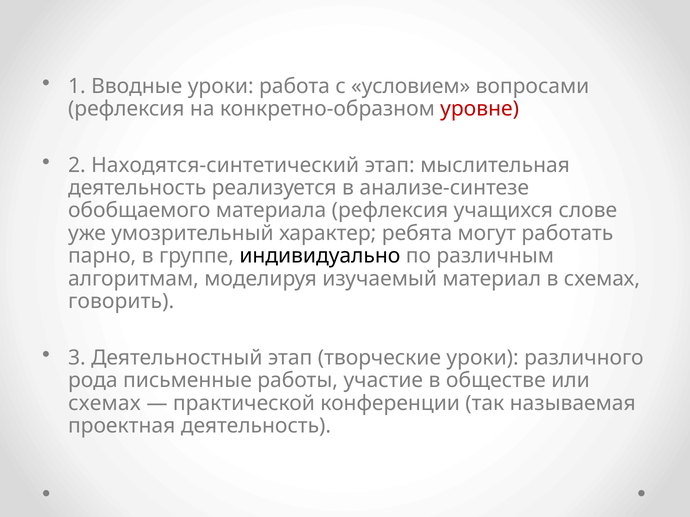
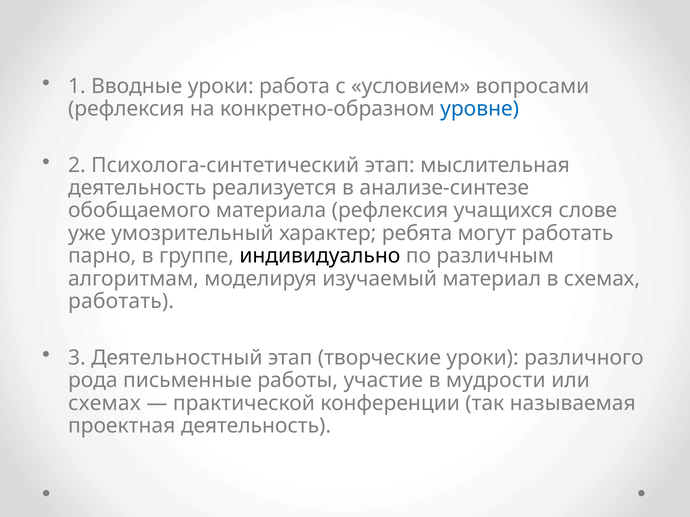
уровне colour: red -> blue
Находятся-синтетический: Находятся-синтетический -> Психолога-синтетический
говорить at (121, 302): говорить -> работать
обществе: обществе -> мудрости
